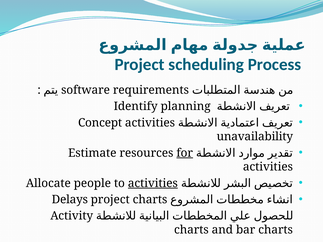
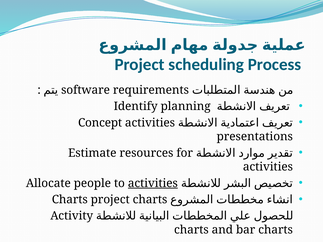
unavailability: unavailability -> presentations
for underline: present -> none
Delays at (70, 200): Delays -> Charts
